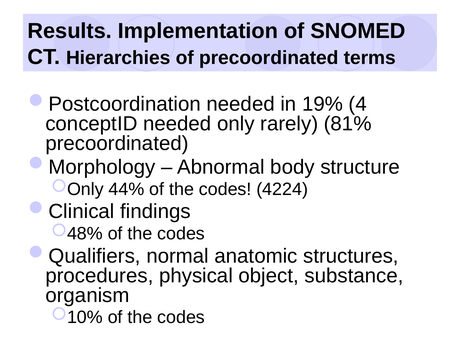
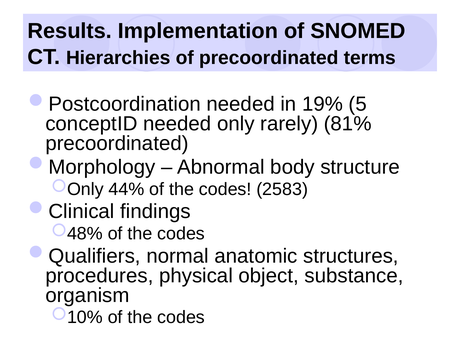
4: 4 -> 5
4224: 4224 -> 2583
